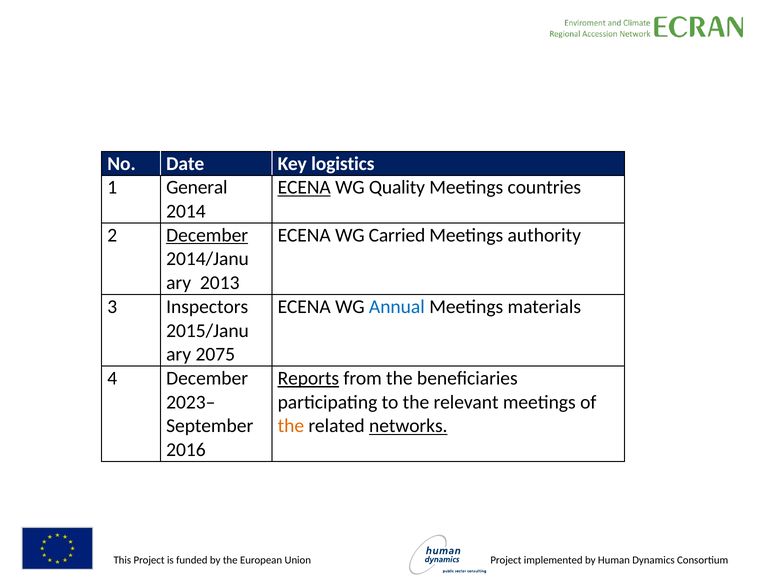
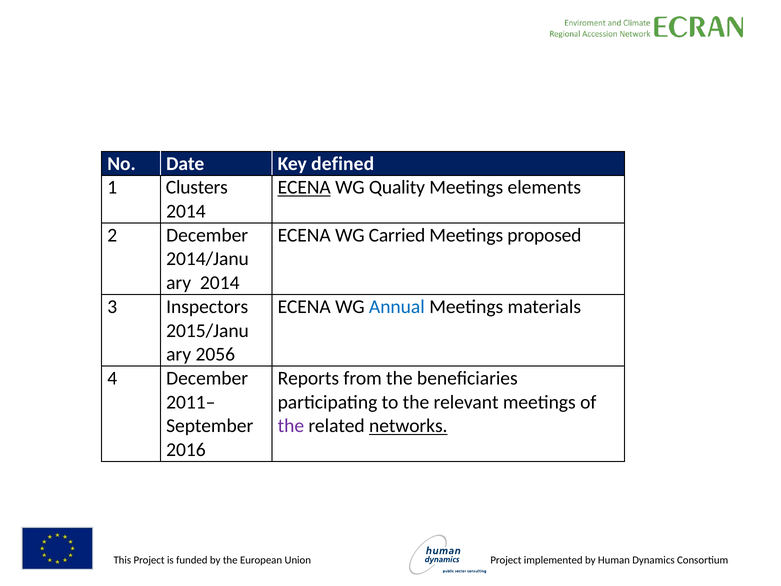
logistics: logistics -> defined
General: General -> Clusters
countries: countries -> elements
December at (207, 235) underline: present -> none
authority: authority -> proposed
2013 at (220, 283): 2013 -> 2014
2075: 2075 -> 2056
Reports underline: present -> none
2023–: 2023– -> 2011–
the at (291, 426) colour: orange -> purple
